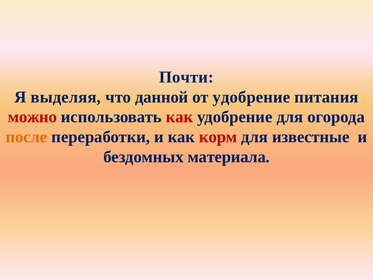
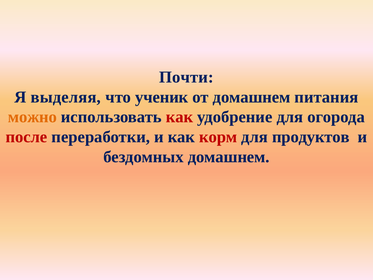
данной: данной -> ученик
от удобрение: удобрение -> домашнем
можно colour: red -> orange
после colour: orange -> red
известные: известные -> продуктов
бездомных материала: материала -> домашнем
